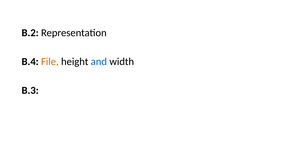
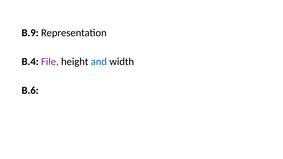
B.2: B.2 -> B.9
File colour: orange -> purple
B.3: B.3 -> B.6
